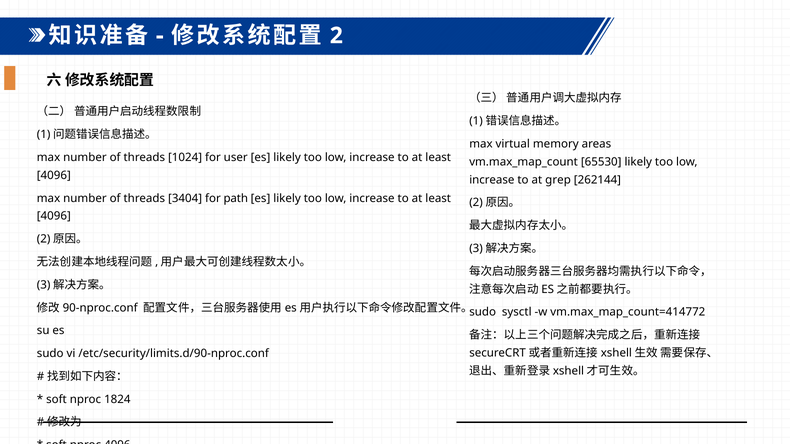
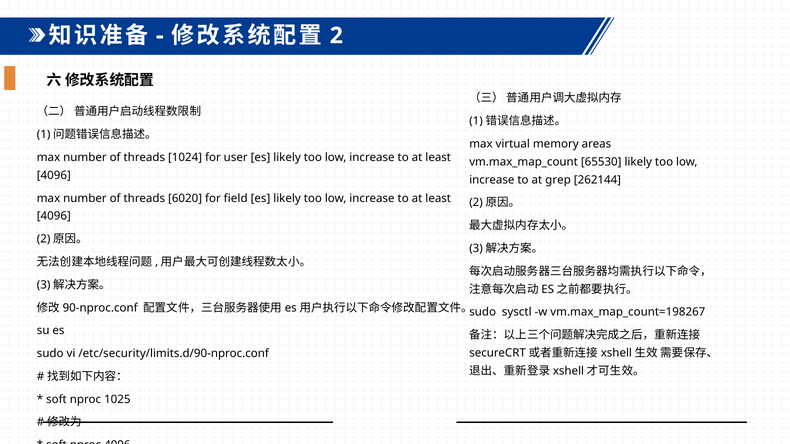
3404: 3404 -> 6020
path: path -> field
vm.max_map_count=414772: vm.max_map_count=414772 -> vm.max_map_count=198267
1824: 1824 -> 1025
